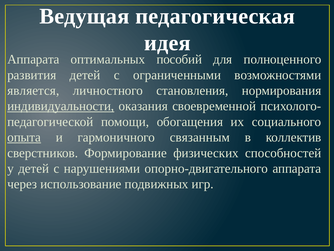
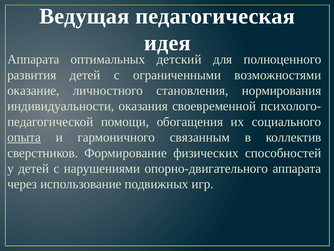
пособий: пособий -> детский
является: является -> оказание
индивидуальности underline: present -> none
